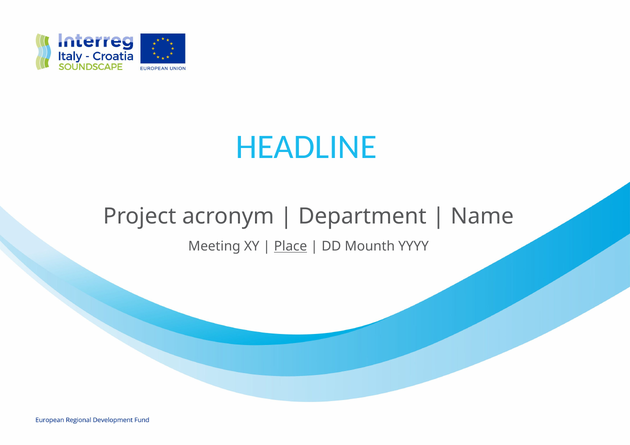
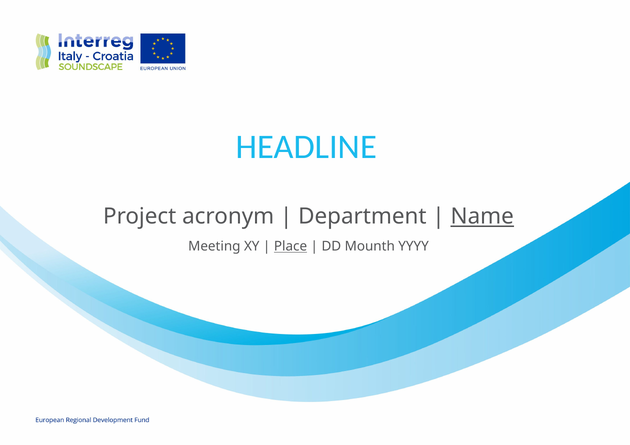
Name underline: none -> present
